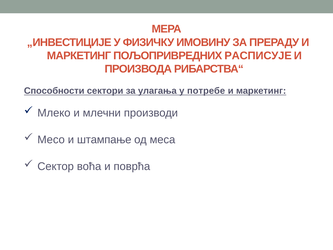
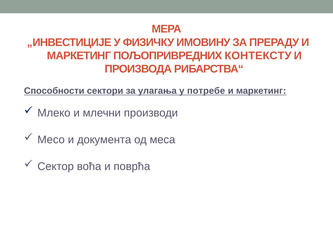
РАСПИСУЈЕ: РАСПИСУЈЕ -> КОНТЕКСТУ
штампање: штампање -> документа
